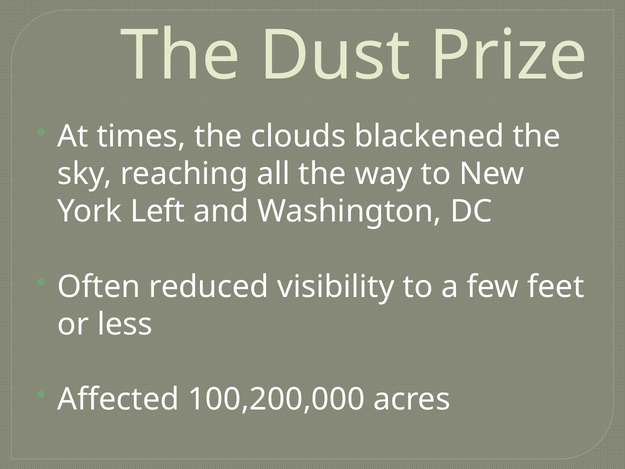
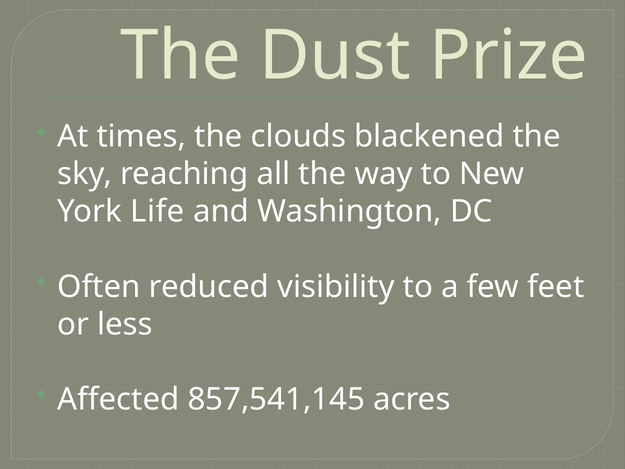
Left: Left -> Life
100,200,000: 100,200,000 -> 857,541,145
